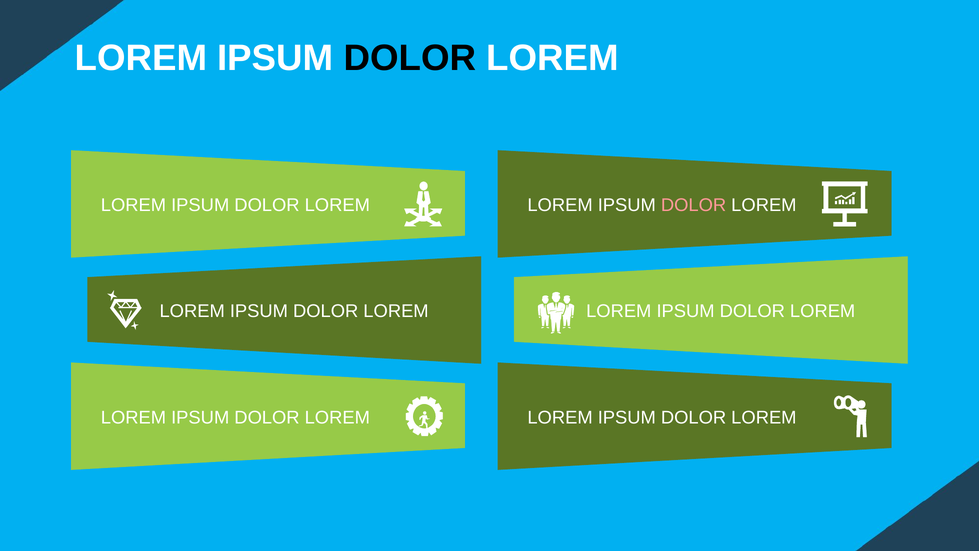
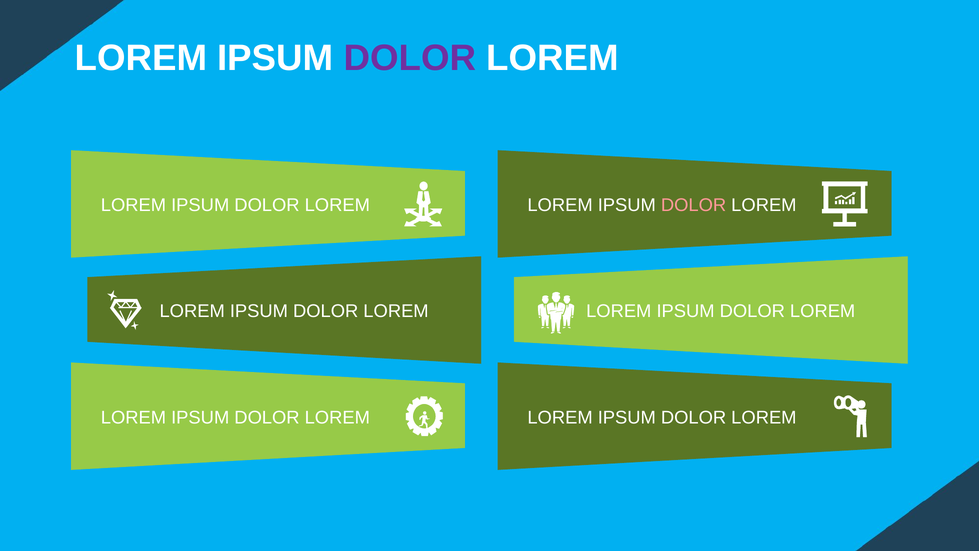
DOLOR at (410, 58) colour: black -> purple
